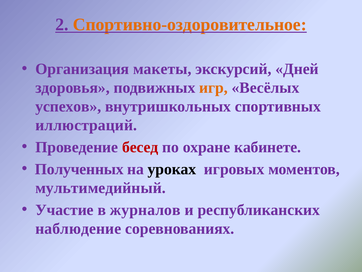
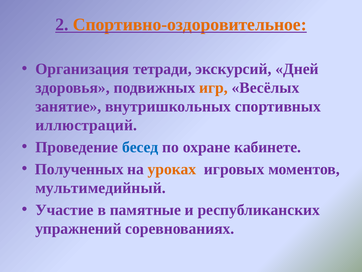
макеты: макеты -> тетради
успехов: успехов -> занятие
бесед colour: red -> blue
уроках colour: black -> orange
журналов: журналов -> памятные
наблюдение: наблюдение -> упражнений
